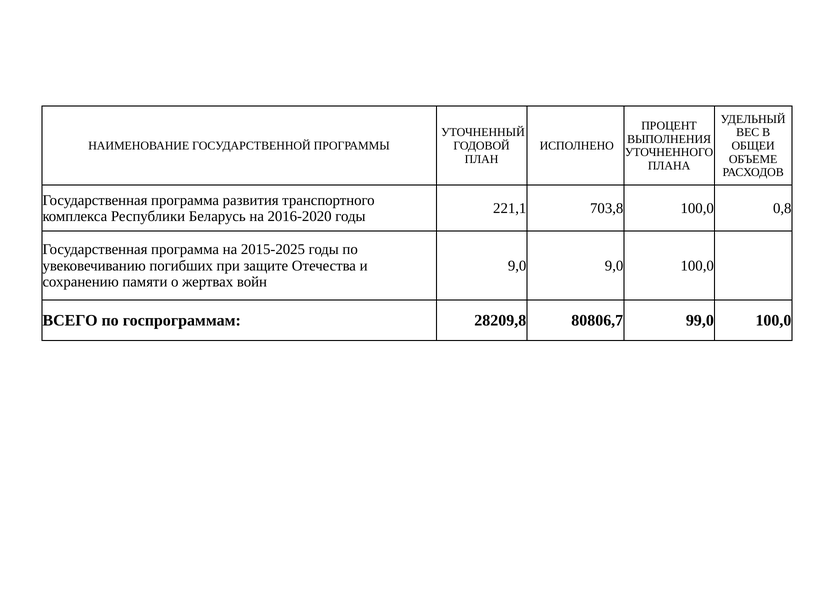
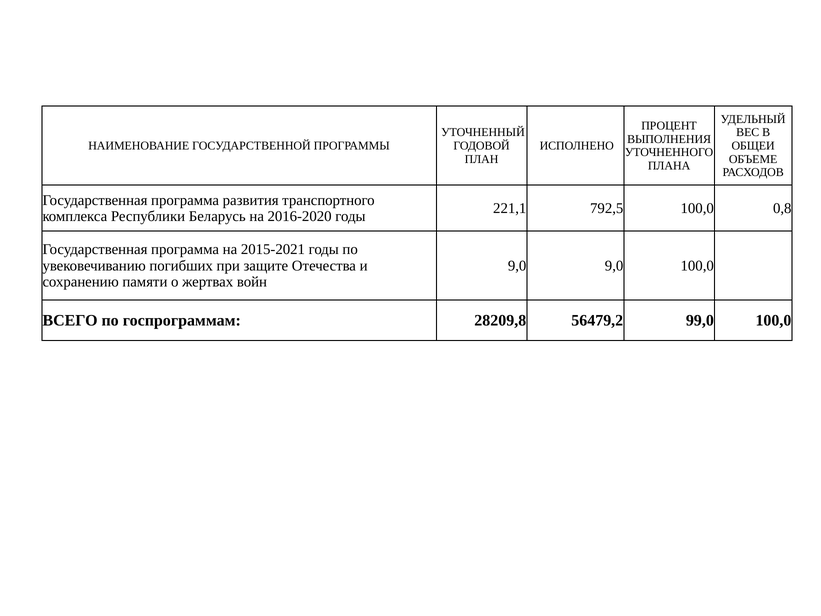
703,8: 703,8 -> 792,5
2015-2025: 2015-2025 -> 2015-2021
80806,7: 80806,7 -> 56479,2
